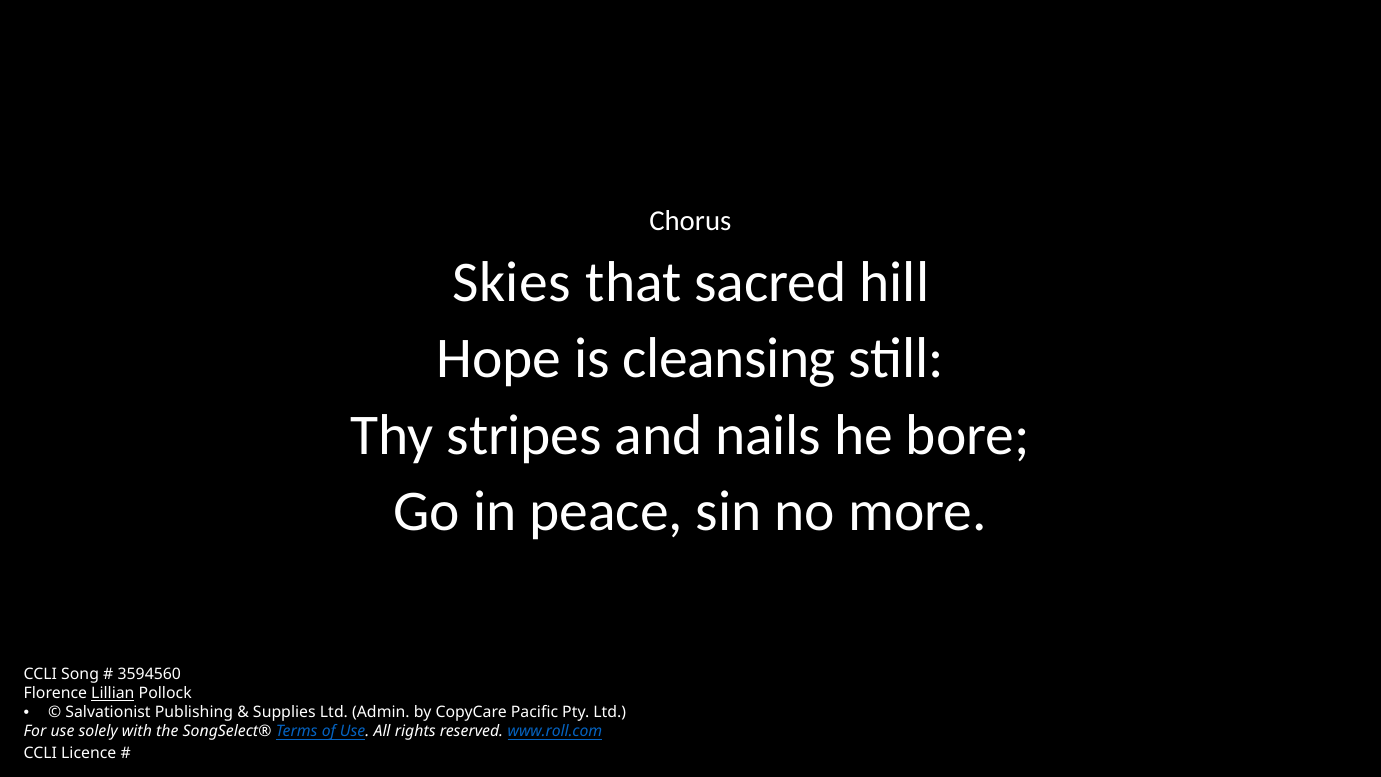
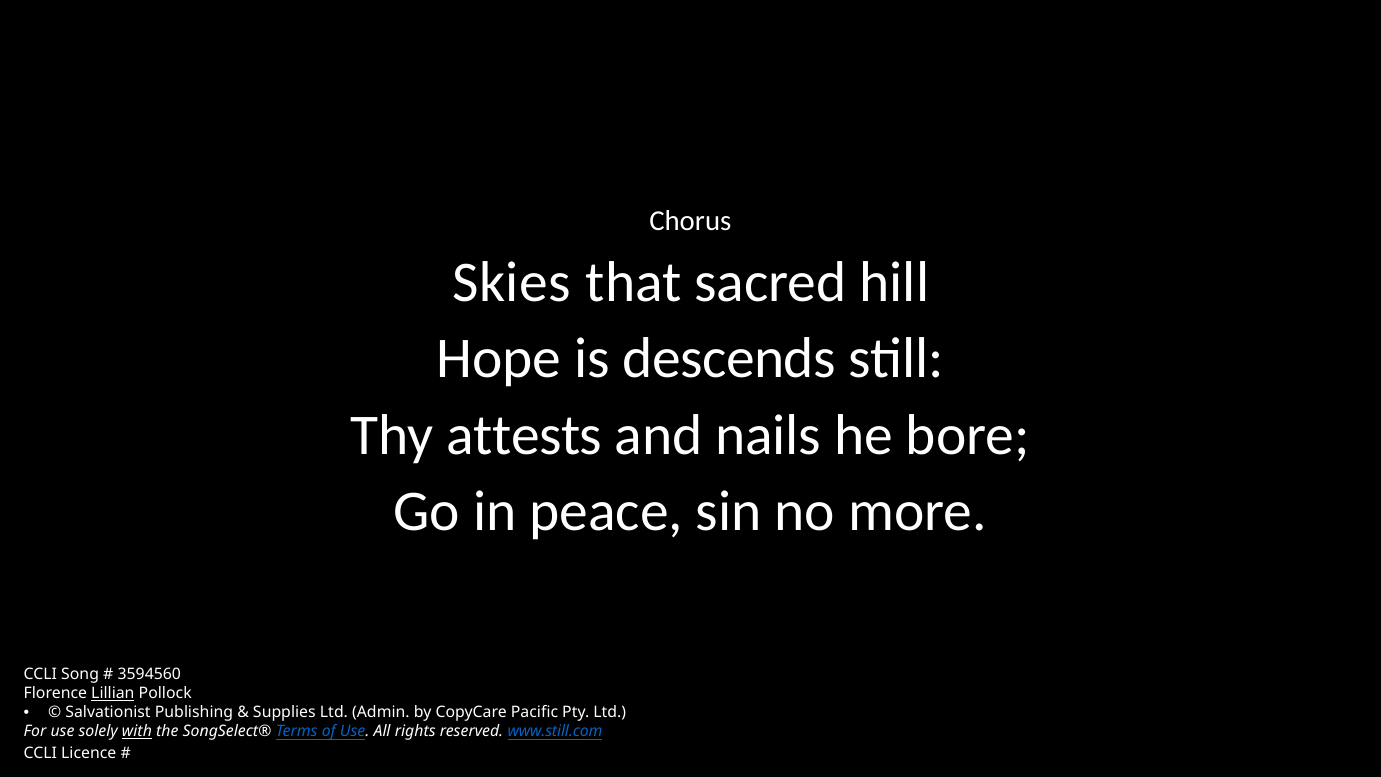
cleansing: cleansing -> descends
stripes: stripes -> attests
with underline: none -> present
www.roll.com: www.roll.com -> www.still.com
